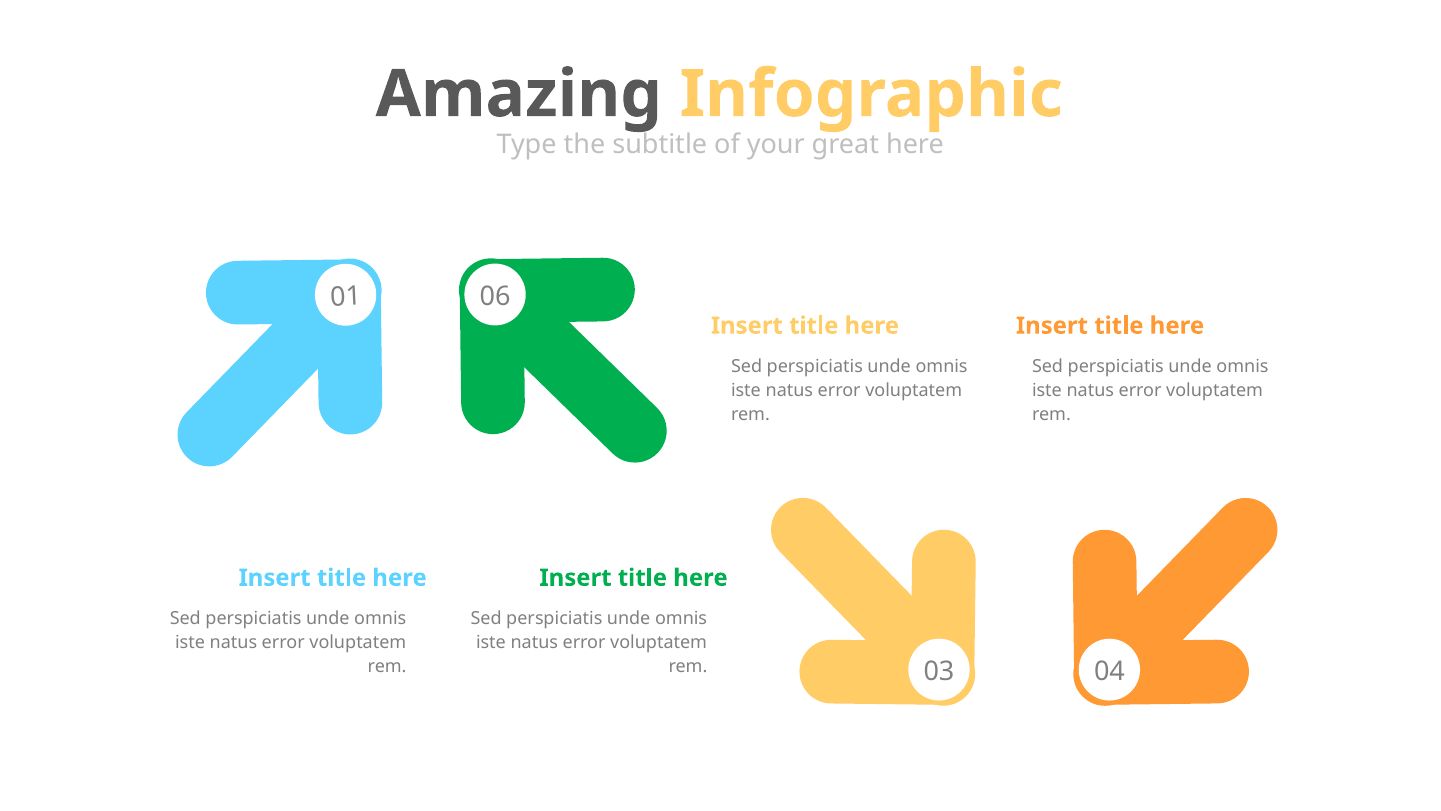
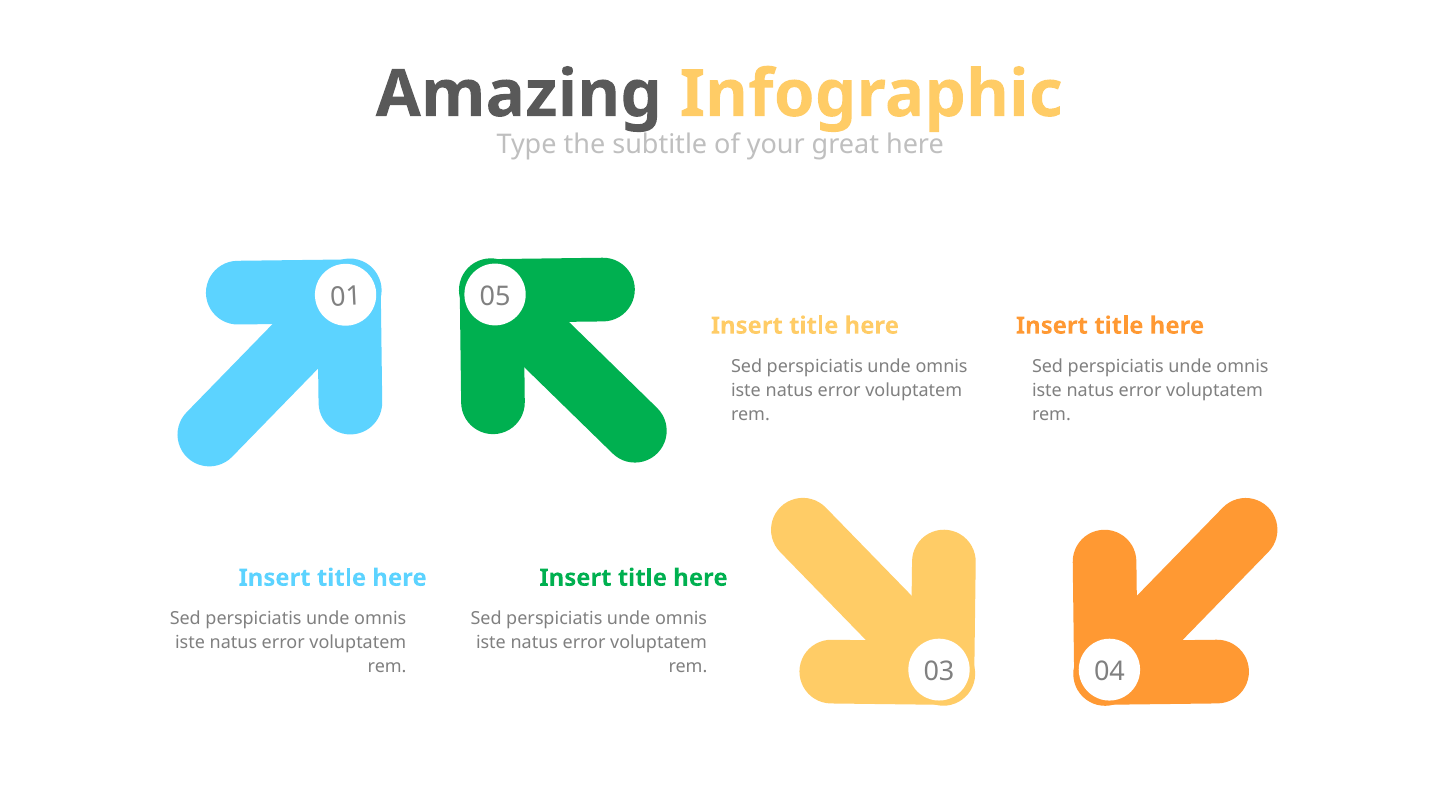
06: 06 -> 05
